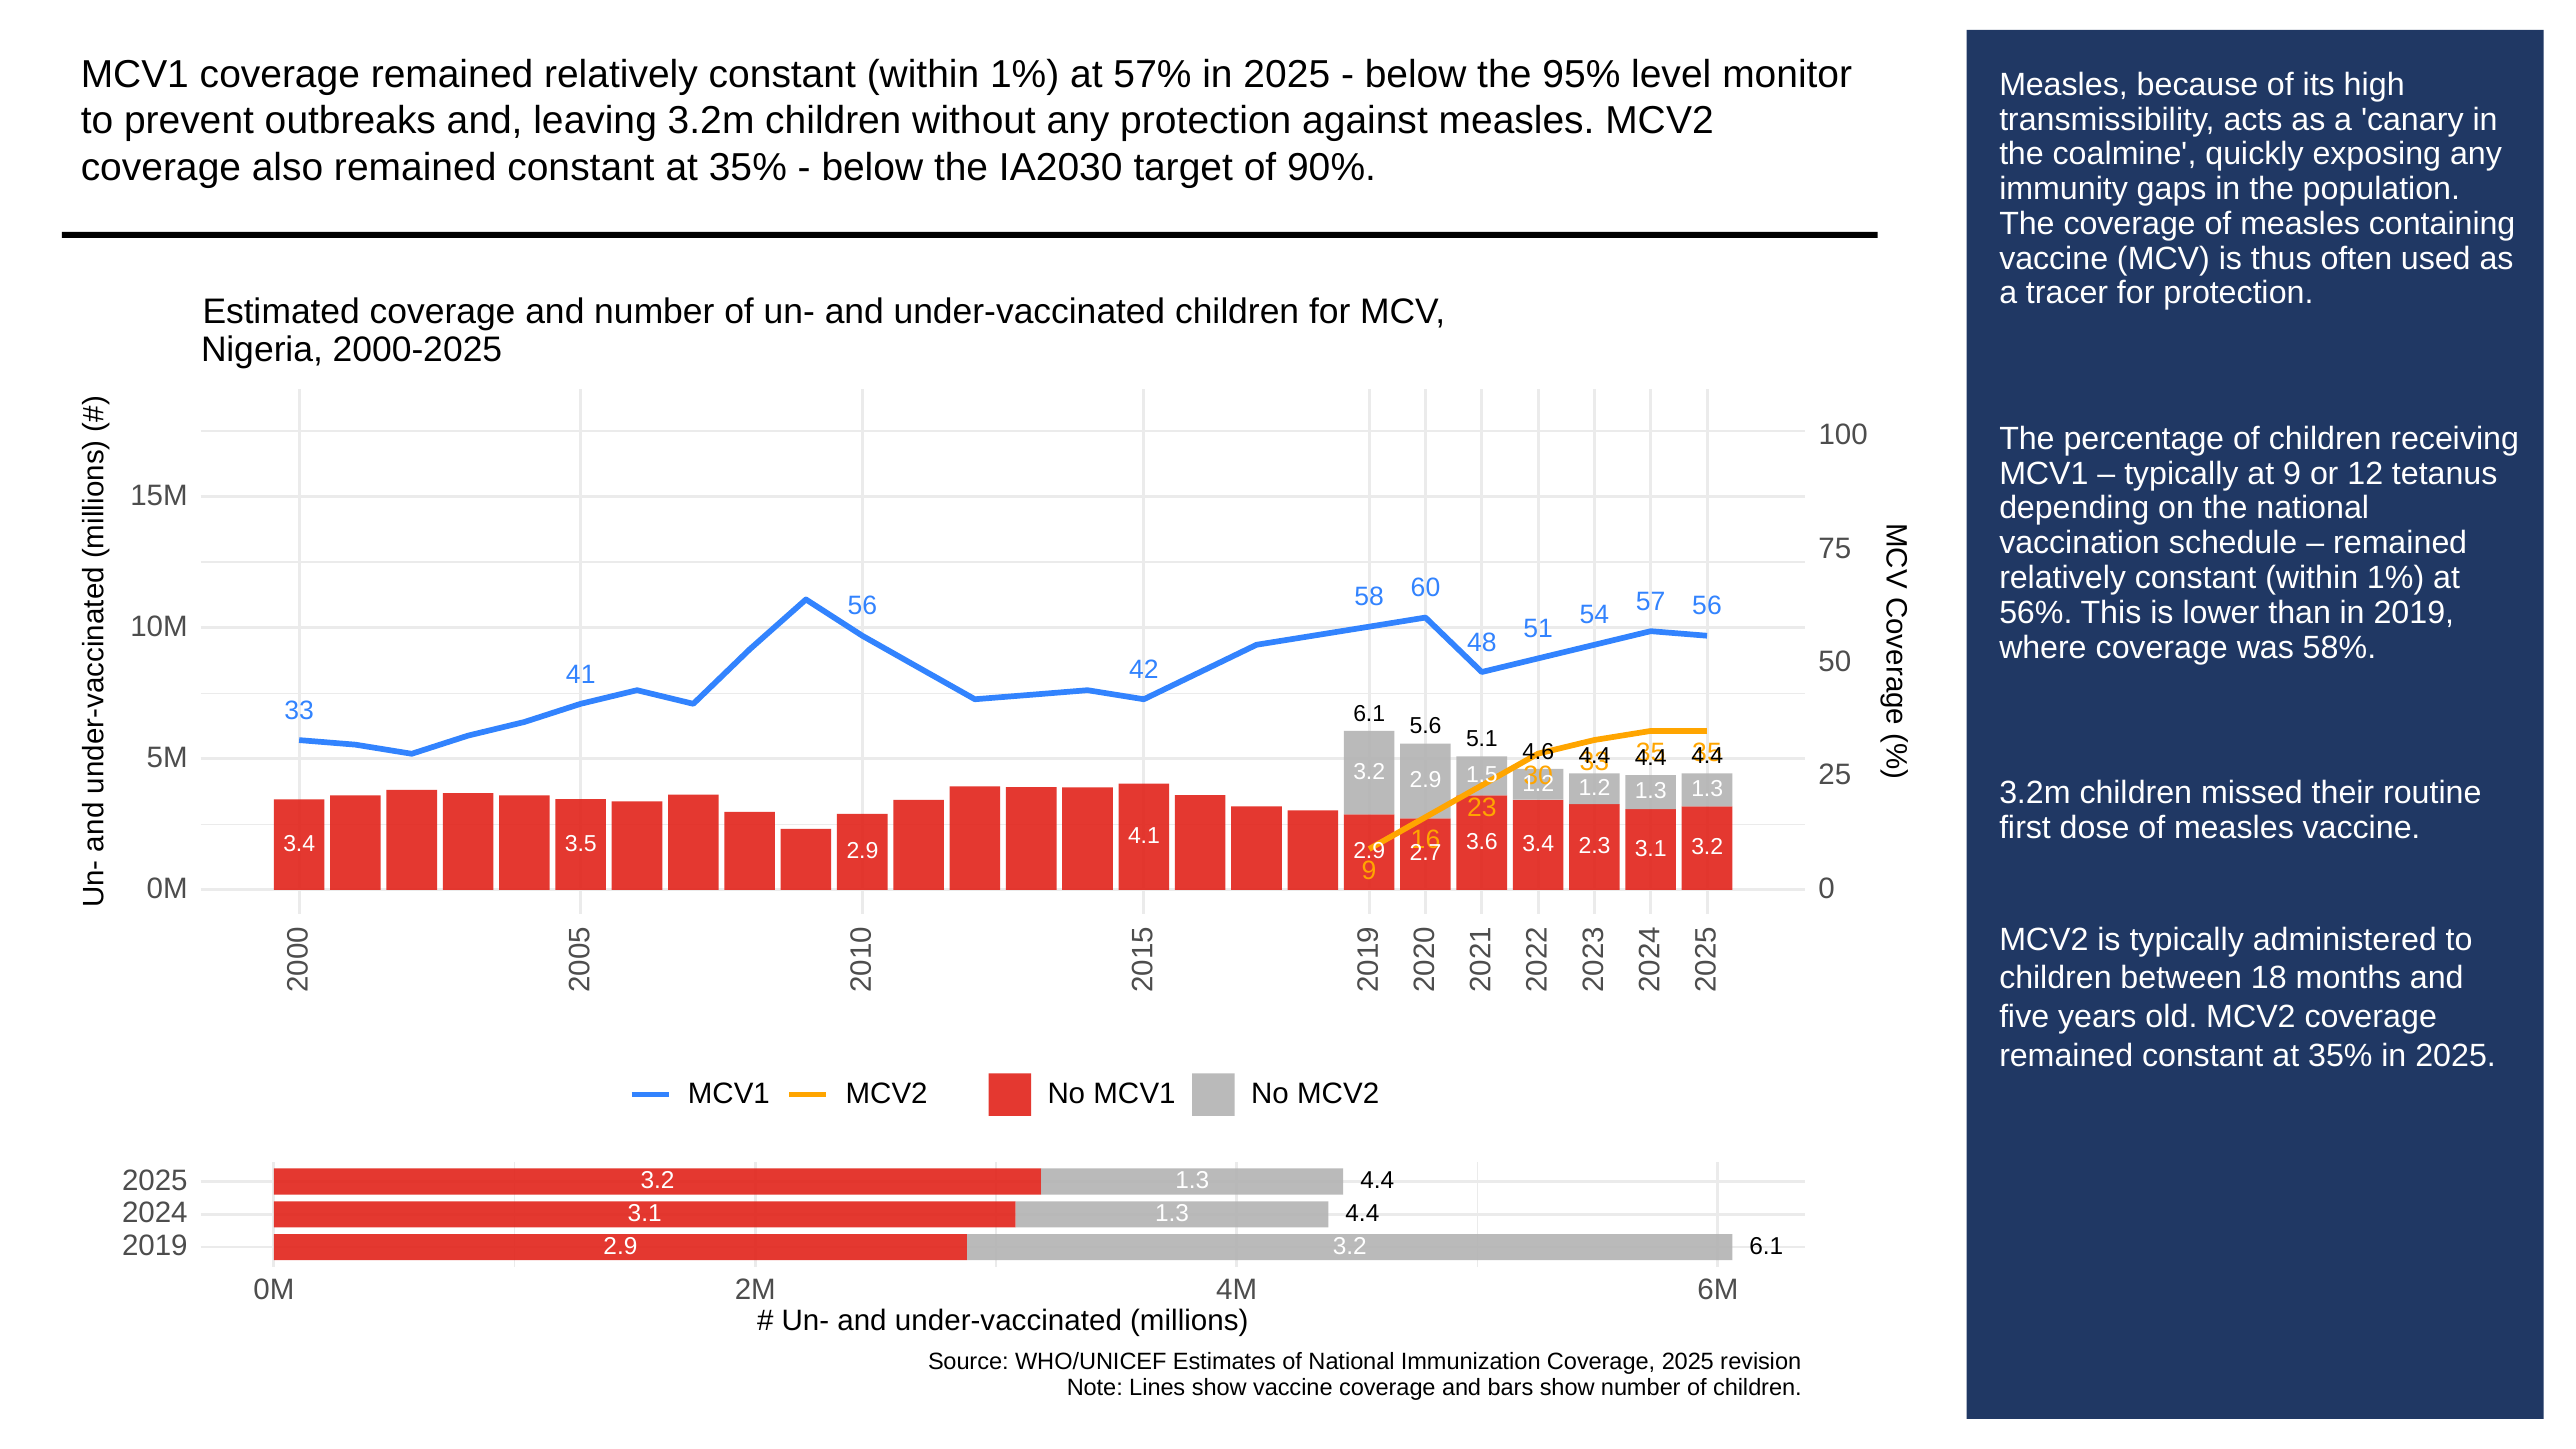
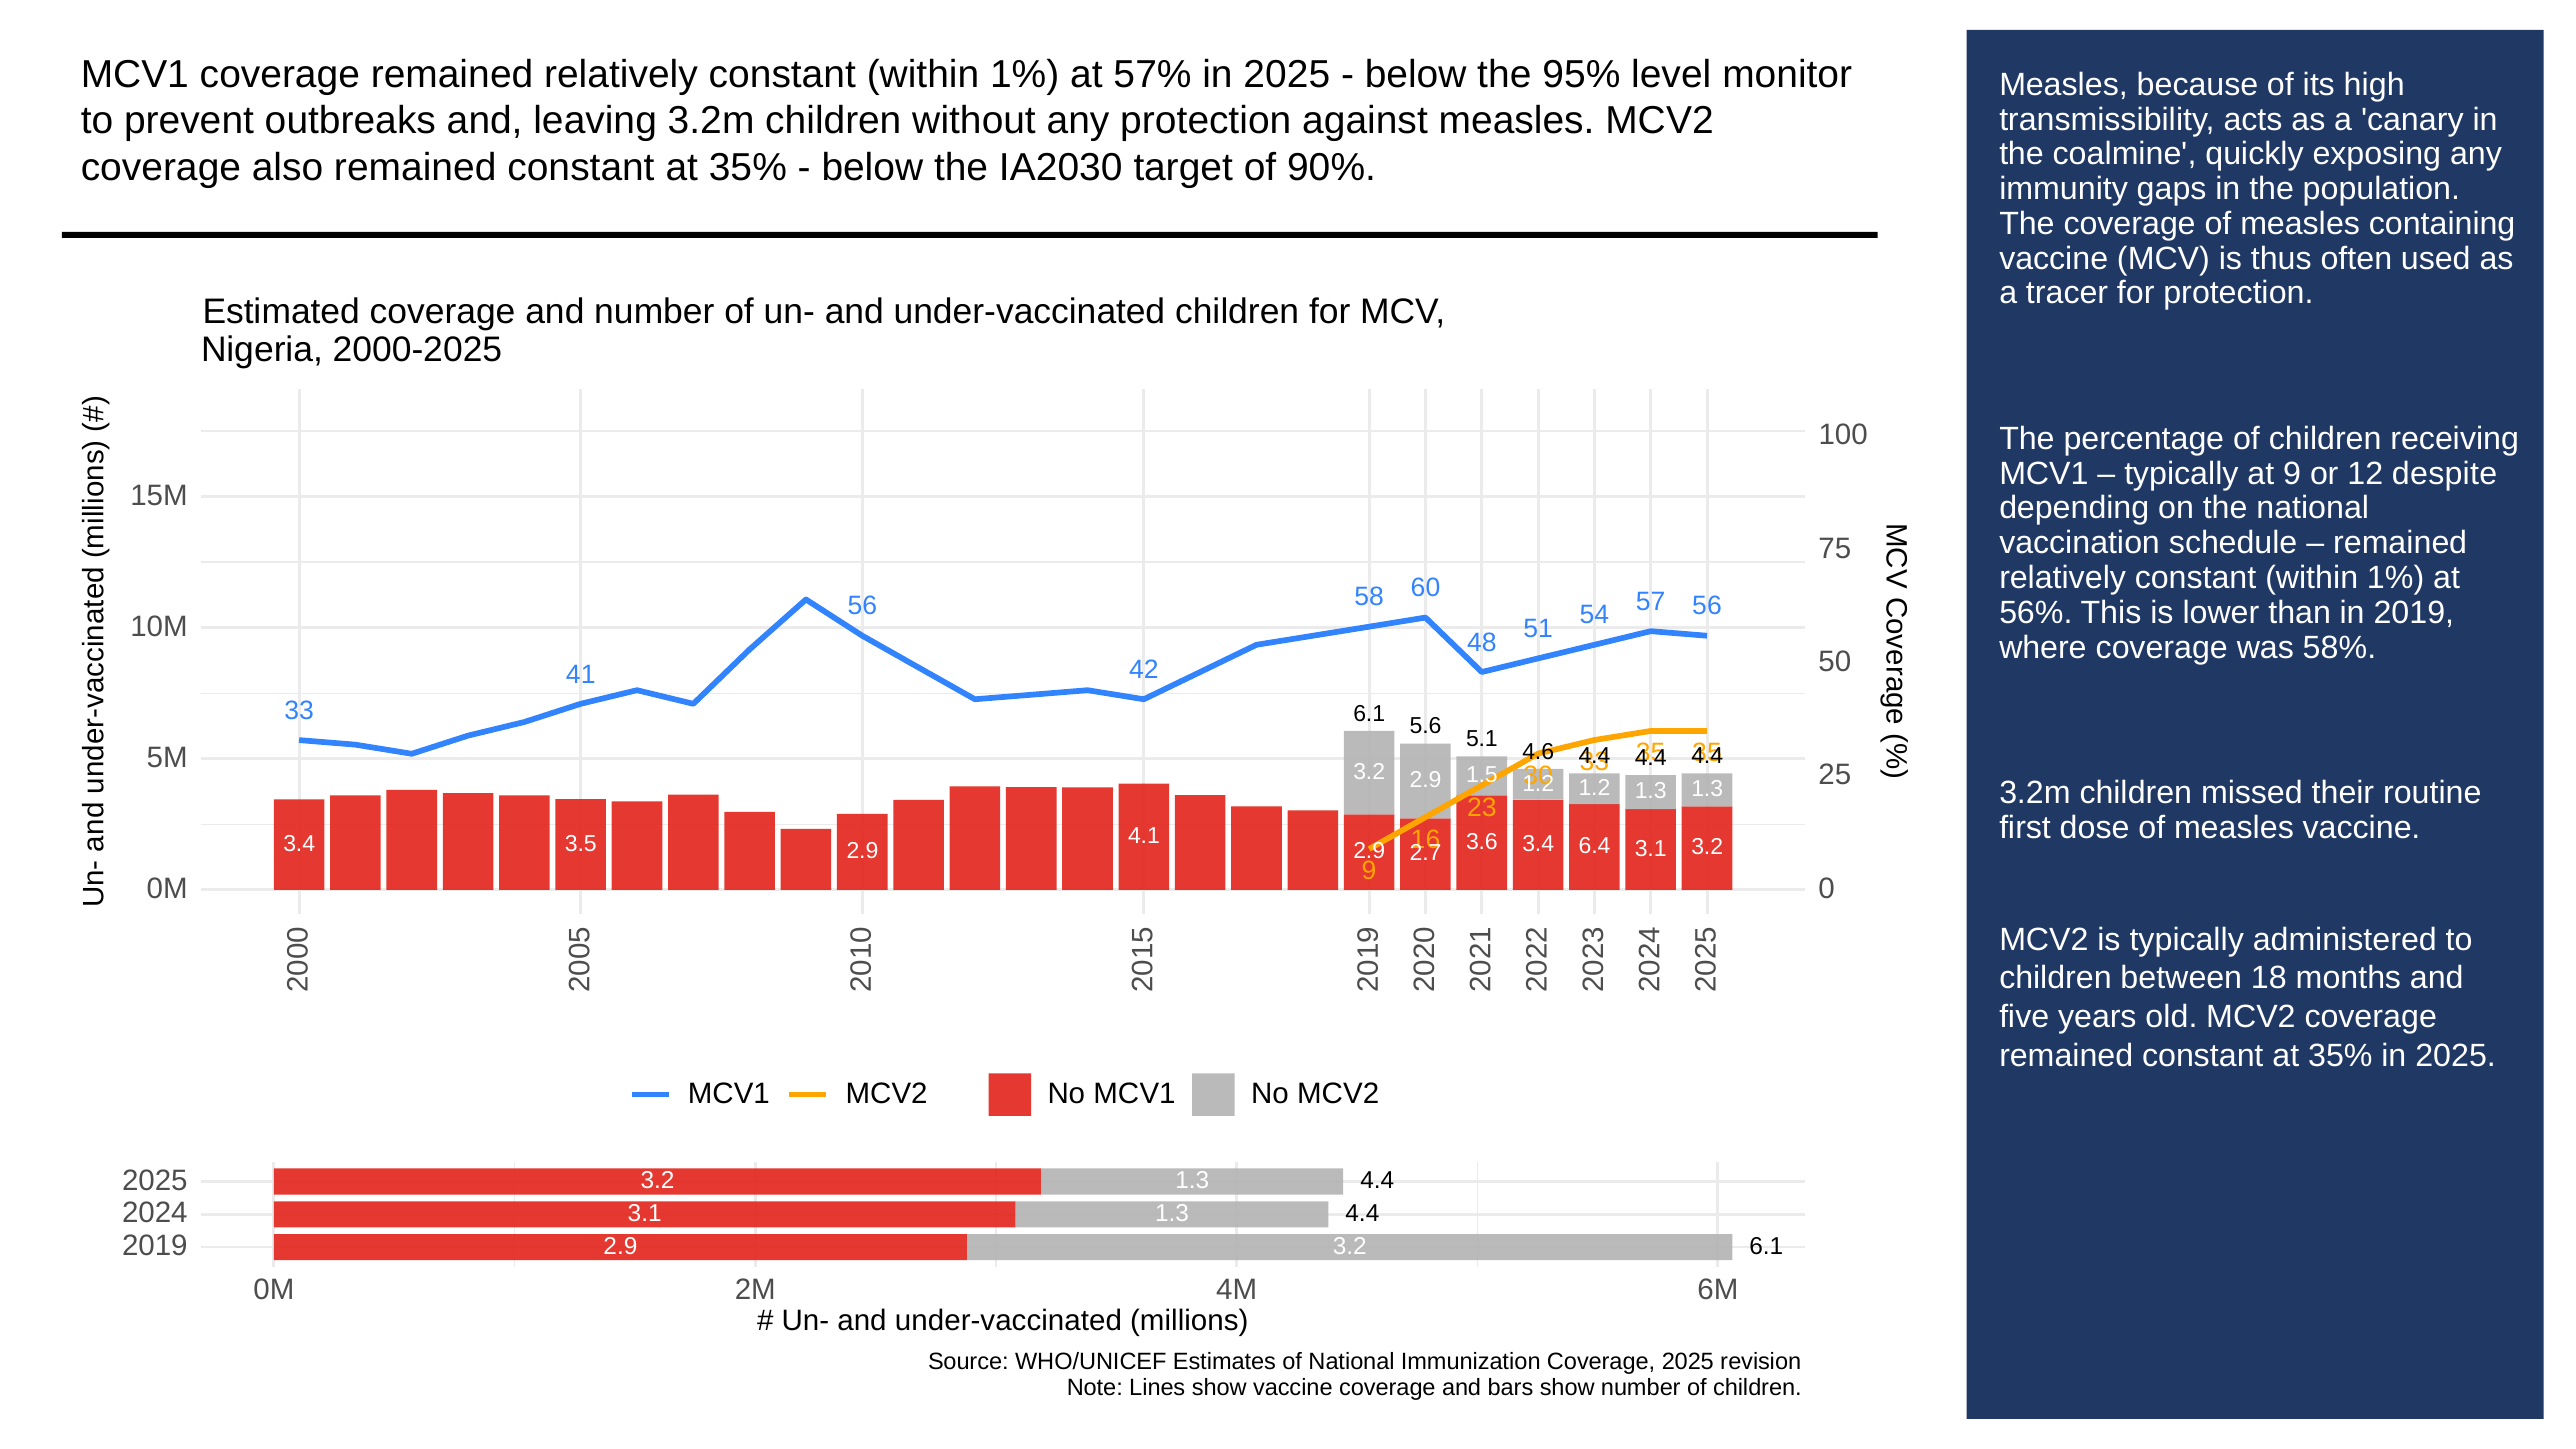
tetanus: tetanus -> despite
2.3: 2.3 -> 6.4
